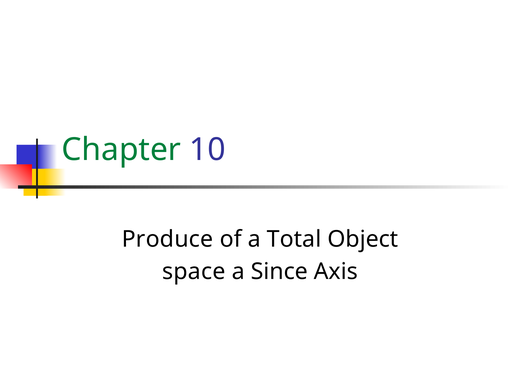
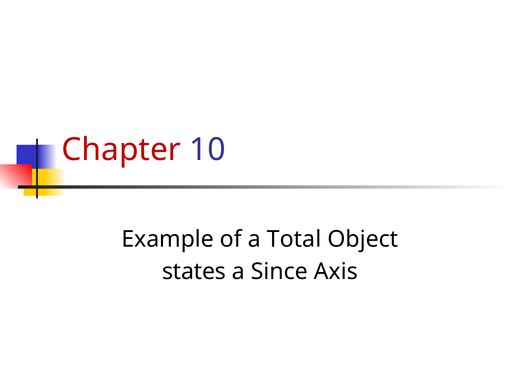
Chapter colour: green -> red
Produce: Produce -> Example
space: space -> states
